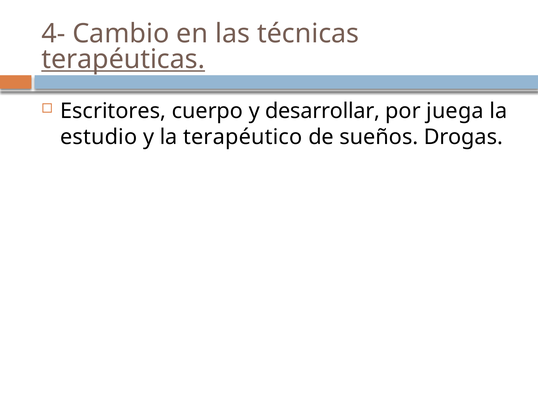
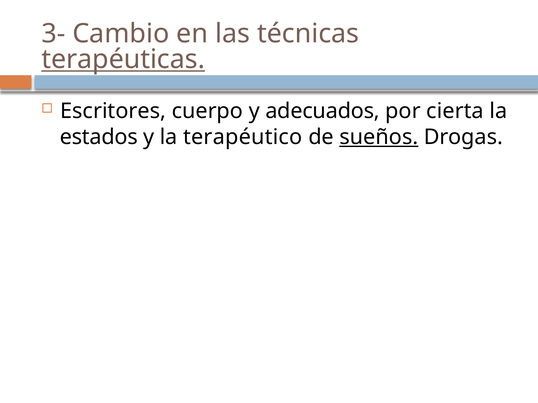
4-: 4- -> 3-
desarrollar: desarrollar -> adecuados
juega: juega -> cierta
estudio: estudio -> estados
sueños underline: none -> present
